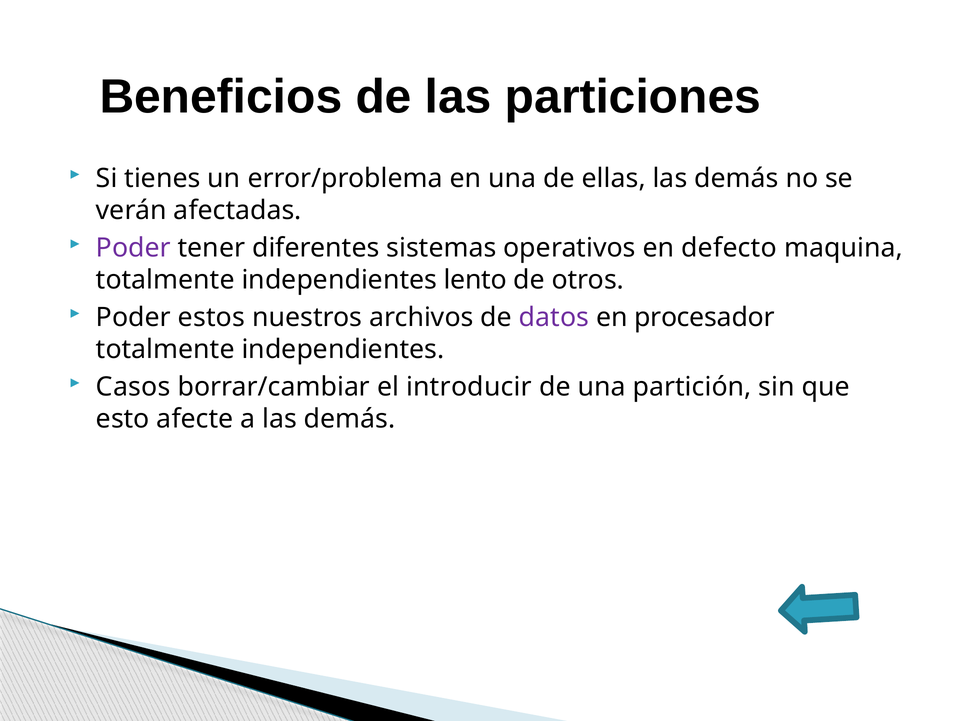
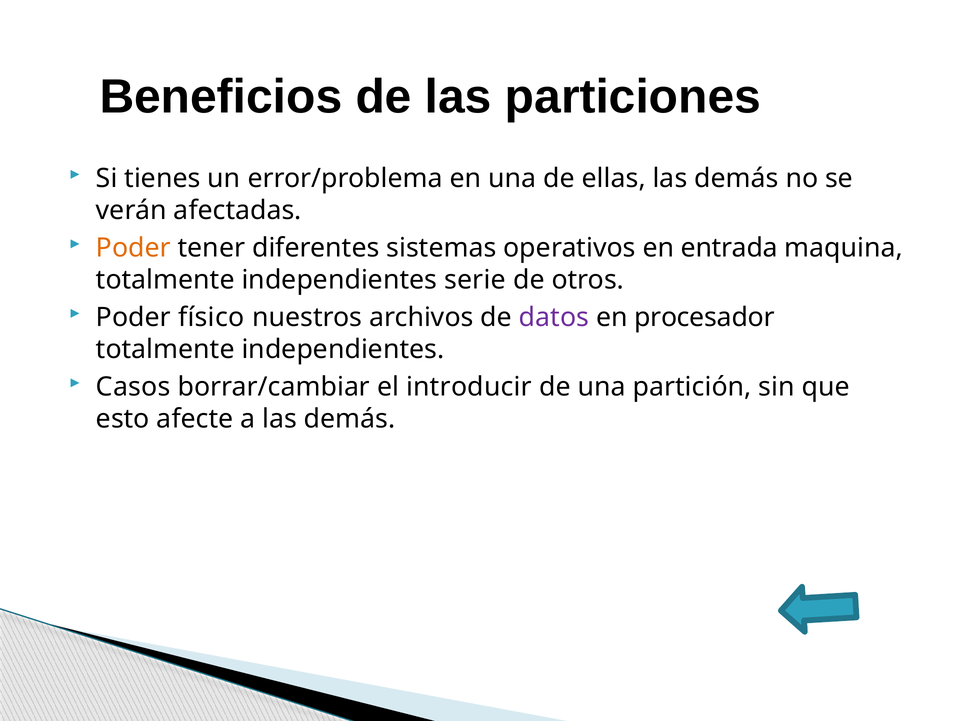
Poder at (133, 248) colour: purple -> orange
defecto: defecto -> entrada
lento: lento -> serie
estos: estos -> físico
